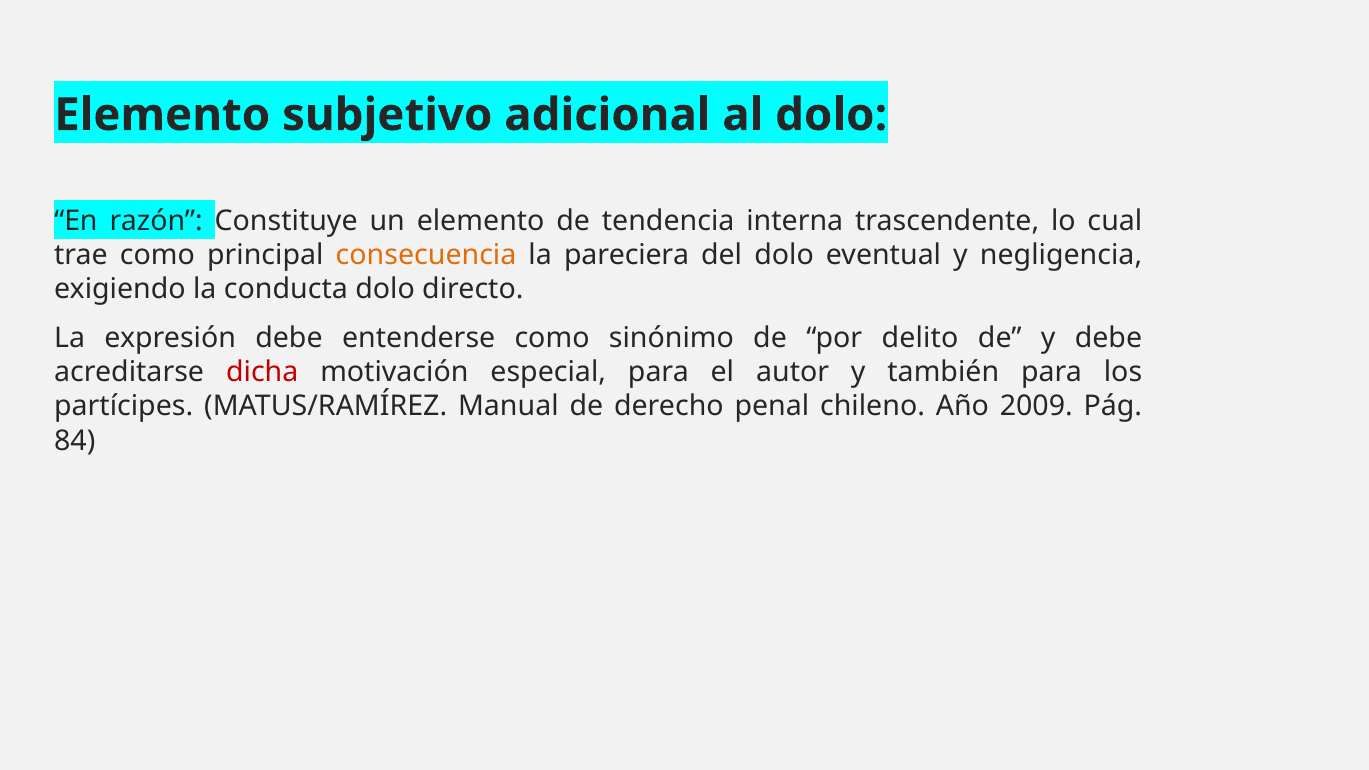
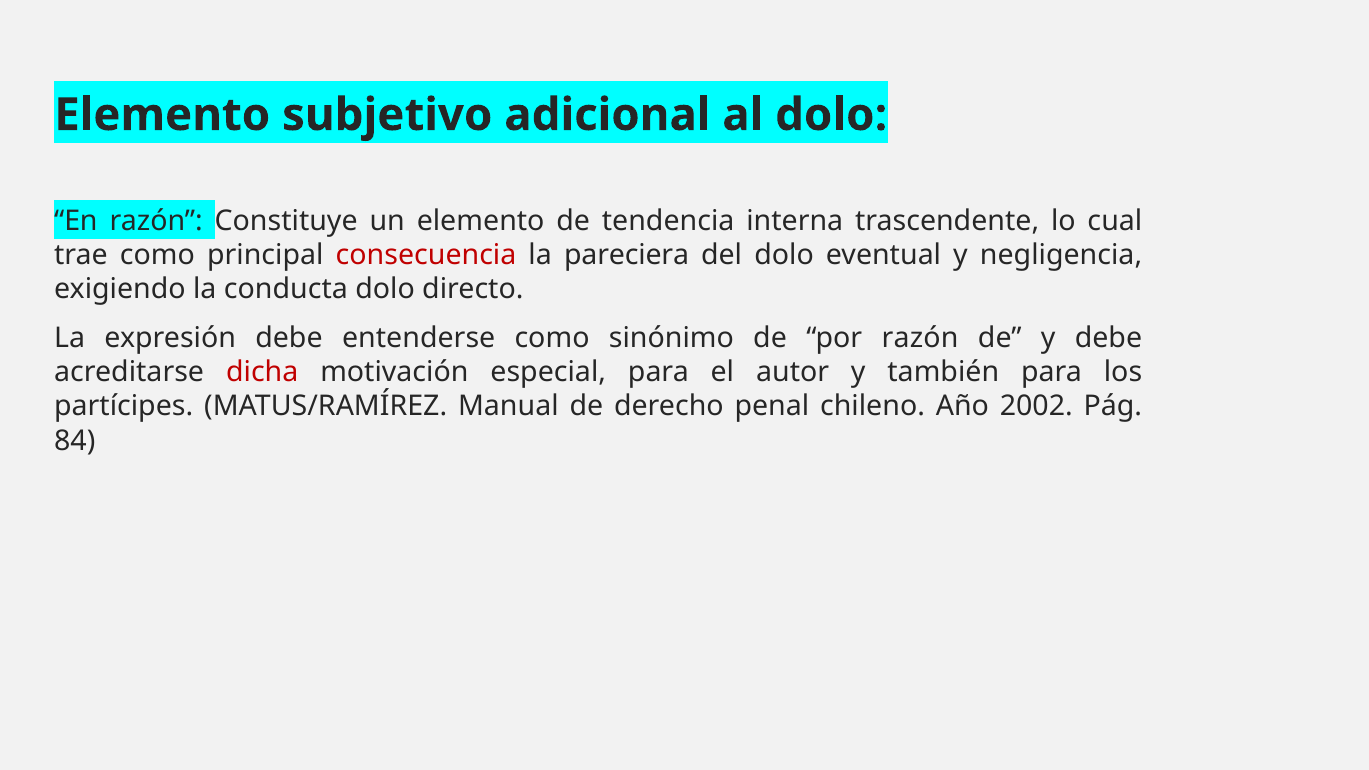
consecuencia colour: orange -> red
por delito: delito -> razón
2009: 2009 -> 2002
